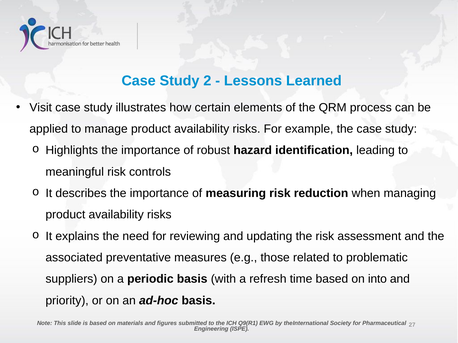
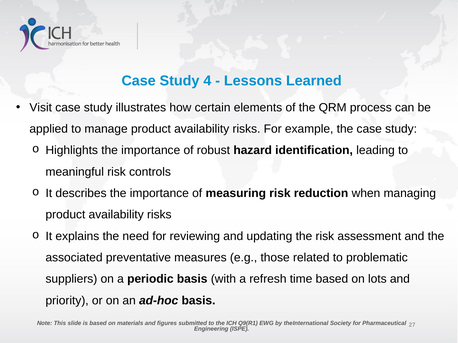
2: 2 -> 4
into: into -> lots
